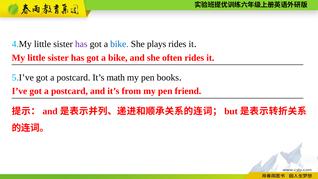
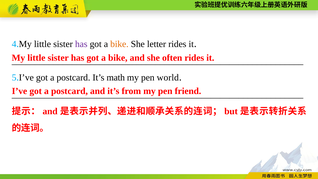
bike at (119, 44) colour: blue -> orange
plays: plays -> letter
books: books -> world
